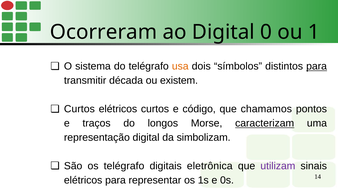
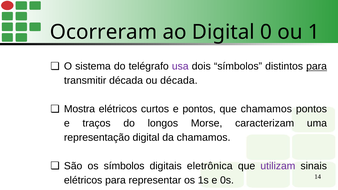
usa colour: orange -> purple
ou existem: existem -> década
Curtos at (79, 109): Curtos -> Mostra
e código: código -> pontos
caracterizam underline: present -> none
da simbolizam: simbolizam -> chamamos
os telégrafo: telégrafo -> símbolos
